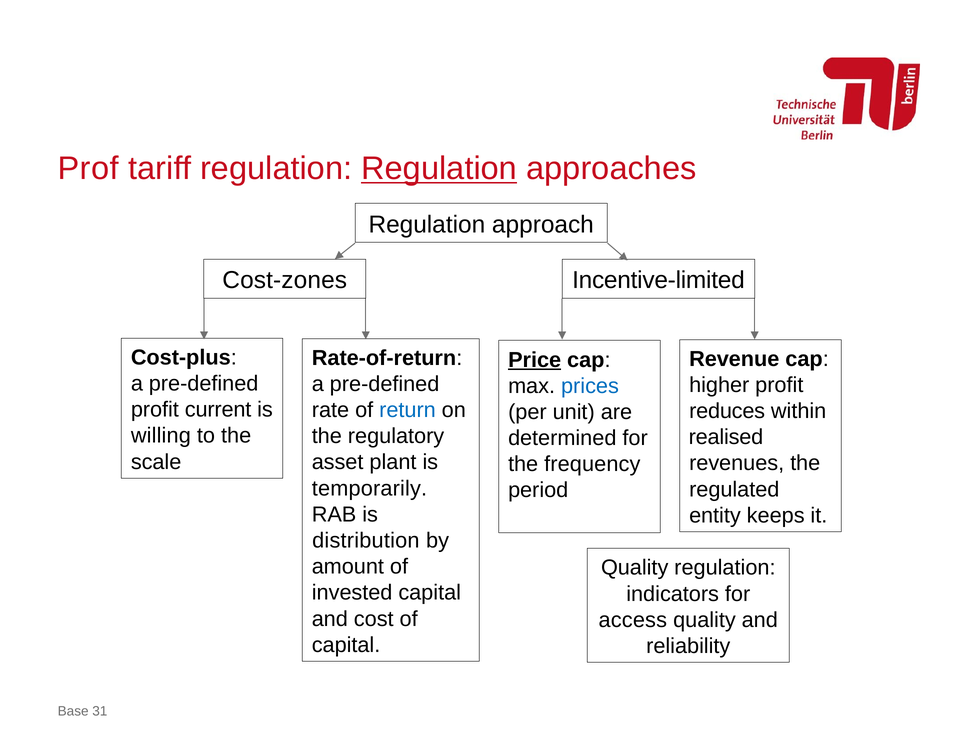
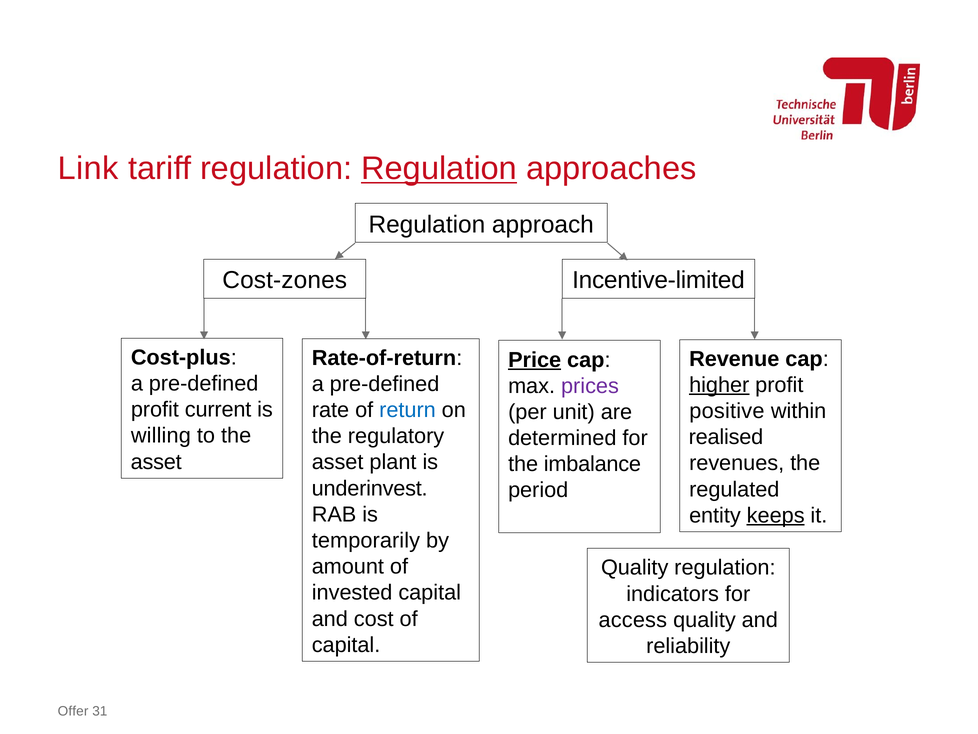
Prof: Prof -> Link
higher underline: none -> present
prices colour: blue -> purple
reduces: reduces -> positive
scale at (156, 462): scale -> asset
frequency: frequency -> imbalance
temporarily: temporarily -> underinvest
keeps underline: none -> present
distribution: distribution -> temporarily
Base: Base -> Offer
